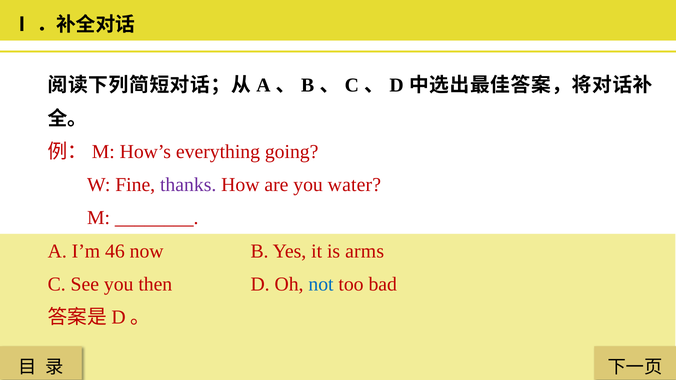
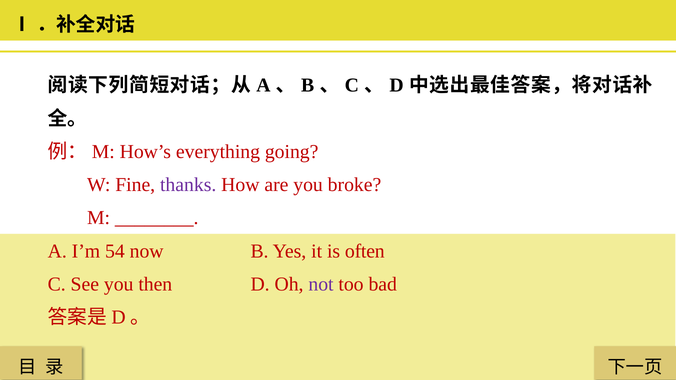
water: water -> broke
46: 46 -> 54
arms: arms -> often
not colour: blue -> purple
